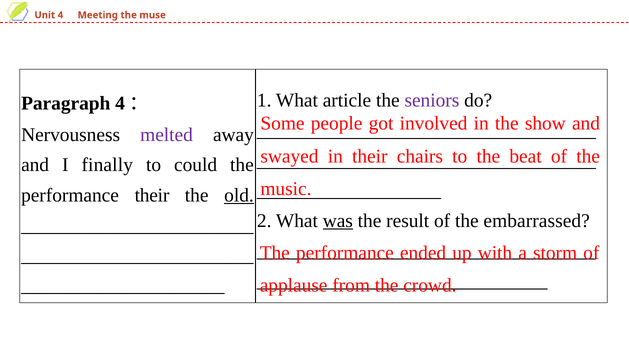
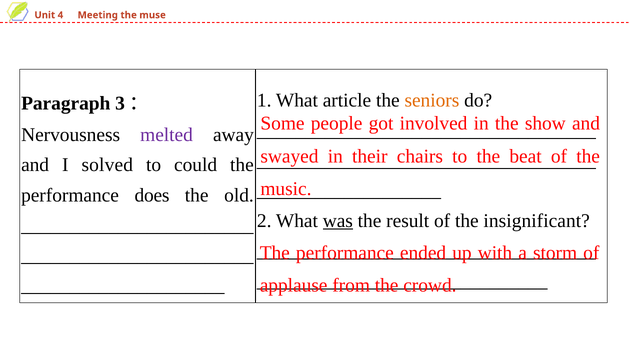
seniors colour: purple -> orange
Paragraph 4: 4 -> 3
finally: finally -> solved
performance their: their -> does
old underline: present -> none
embarrassed: embarrassed -> insignificant
